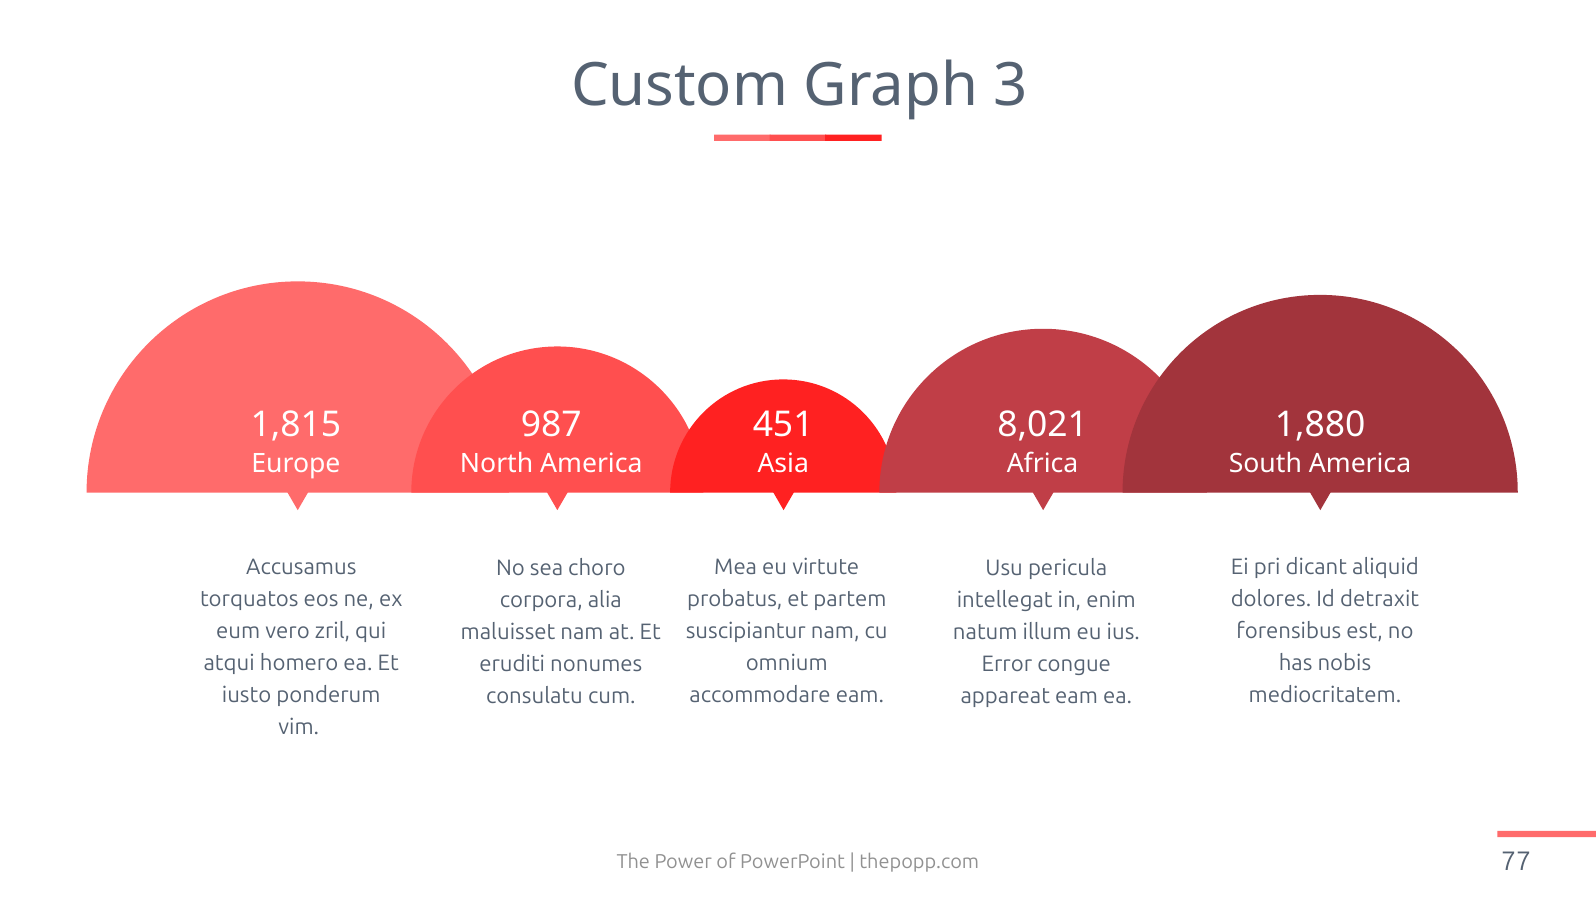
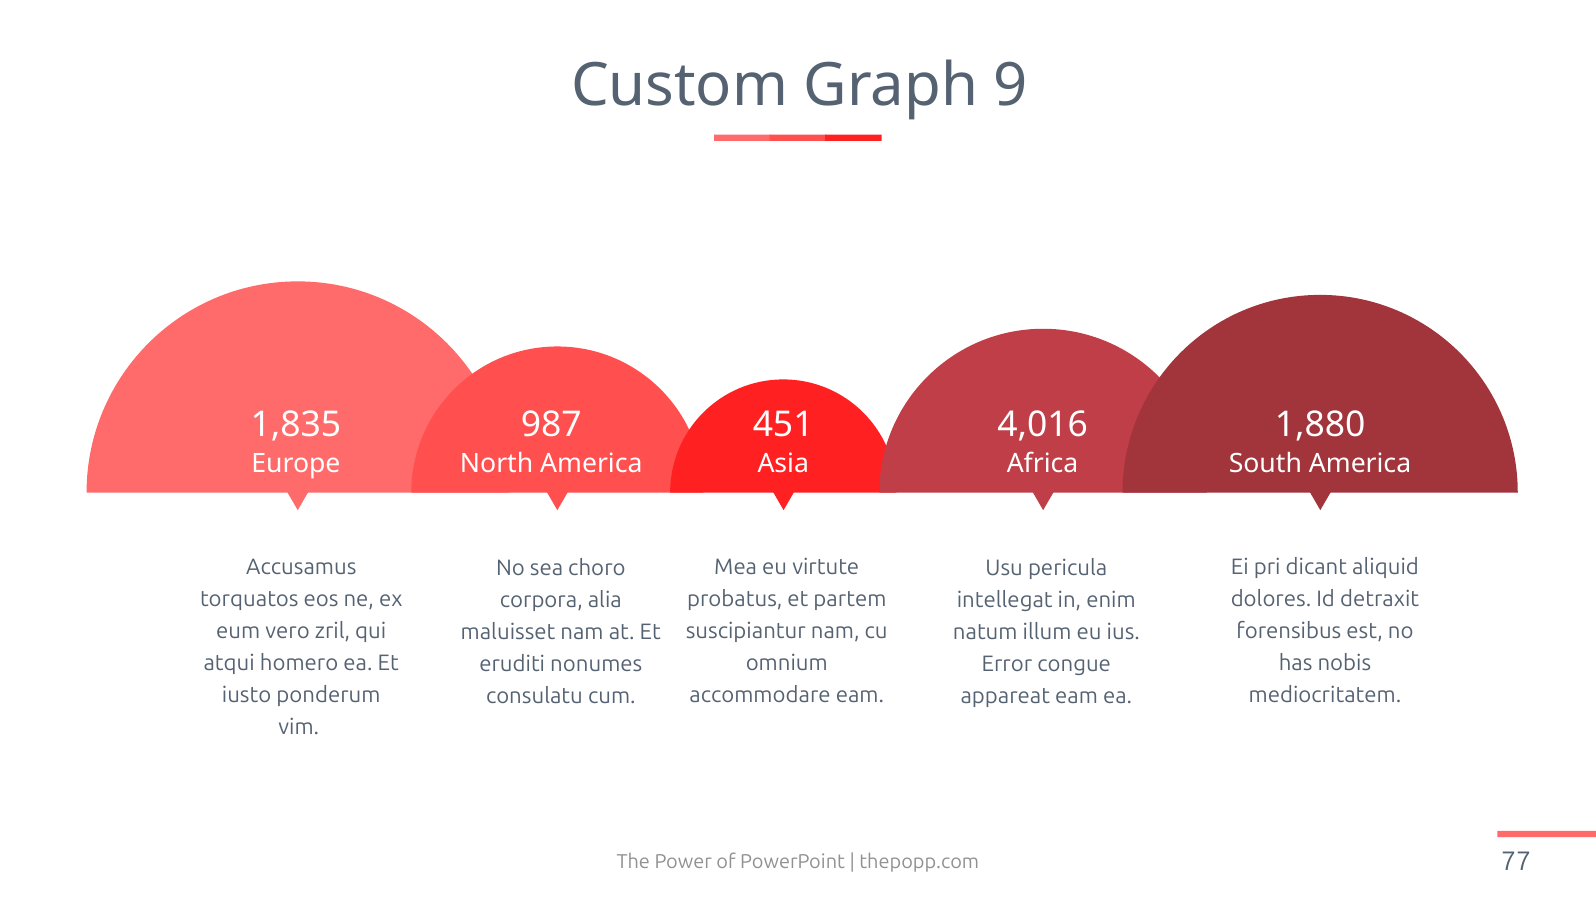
3: 3 -> 9
1,815: 1,815 -> 1,835
8,021: 8,021 -> 4,016
